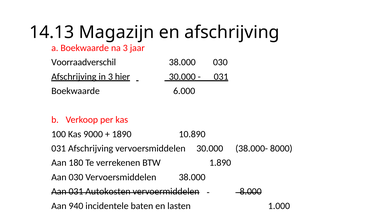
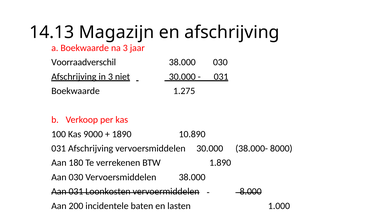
hier: hier -> niet
6.000: 6.000 -> 1.275
Autokosten: Autokosten -> Loonkosten
940: 940 -> 200
